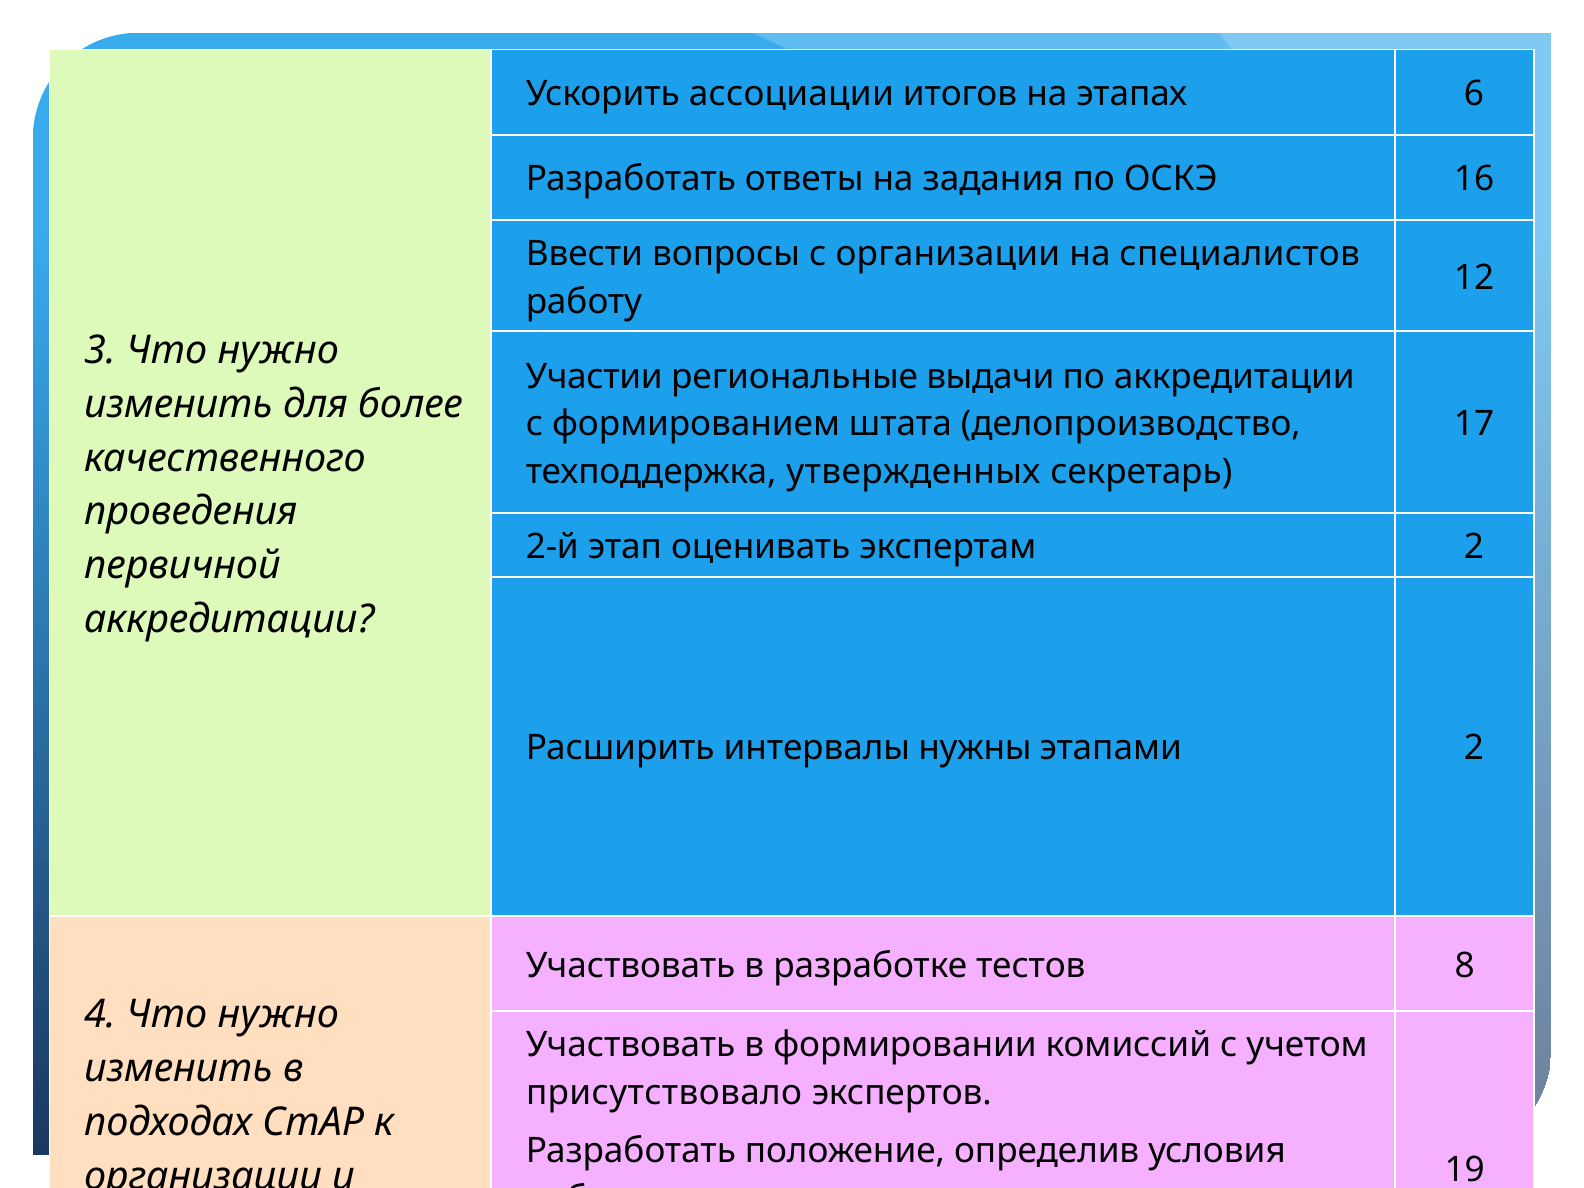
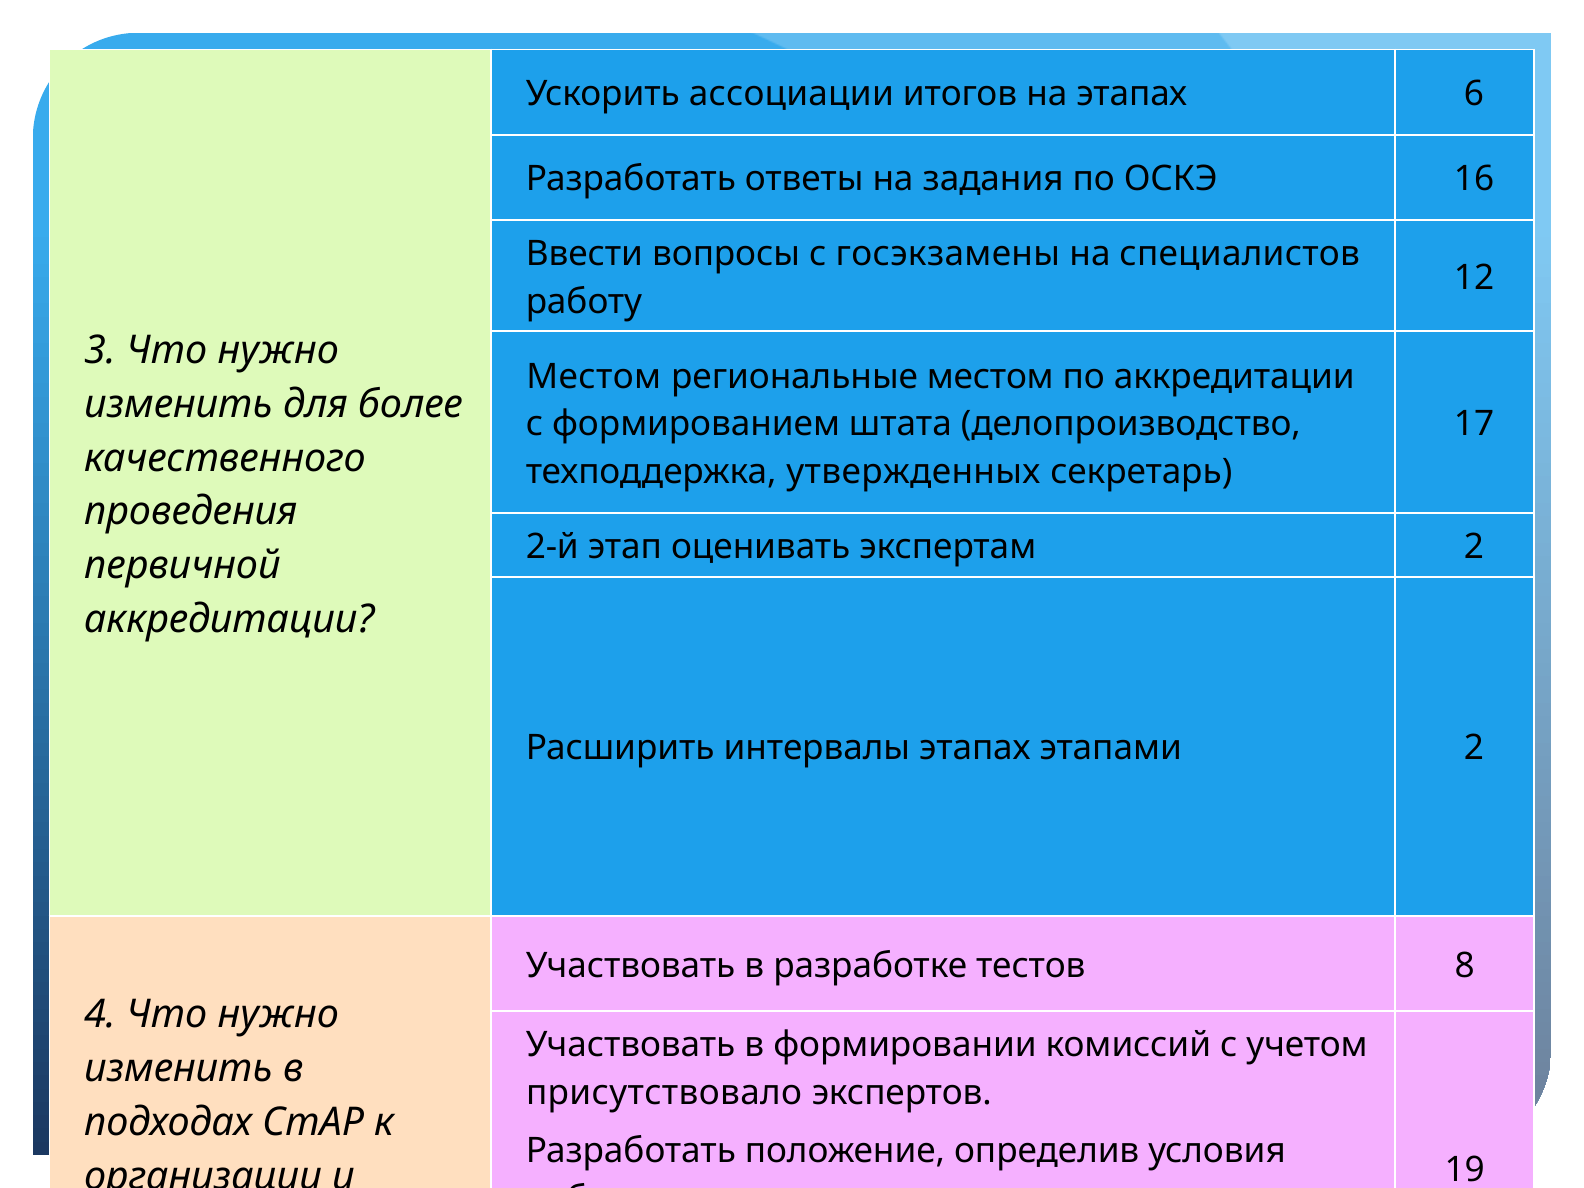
с организации: организации -> госэкзамены
Участии at (594, 376): Участии -> Местом
региональные выдачи: выдачи -> местом
интервалы нужны: нужны -> этапах
